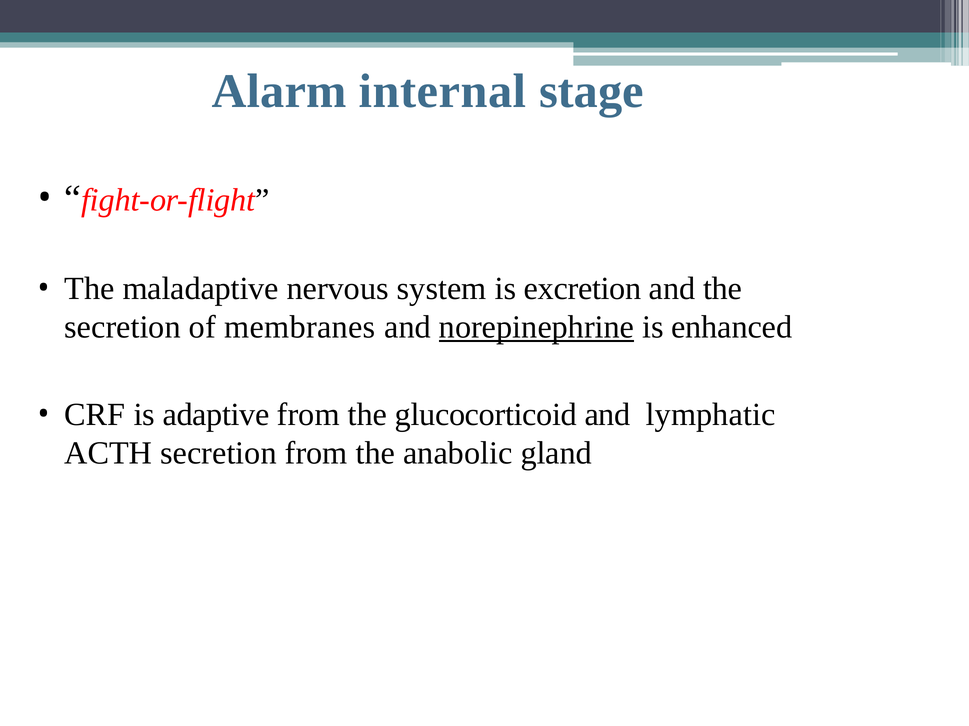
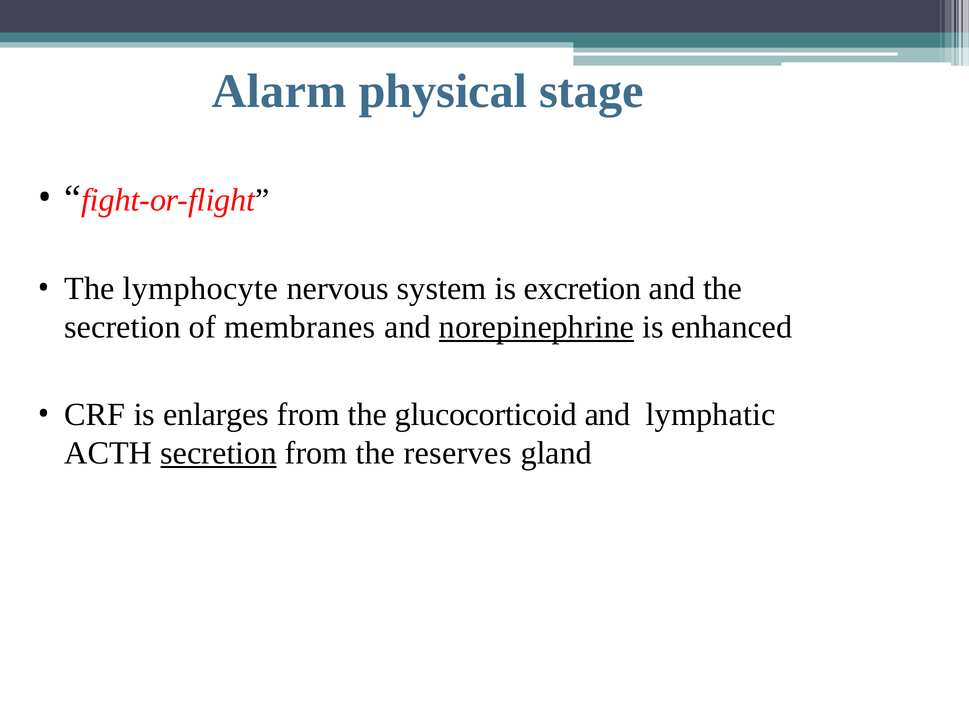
internal: internal -> physical
maladaptive: maladaptive -> lymphocyte
adaptive: adaptive -> enlarges
secretion at (219, 454) underline: none -> present
anabolic: anabolic -> reserves
